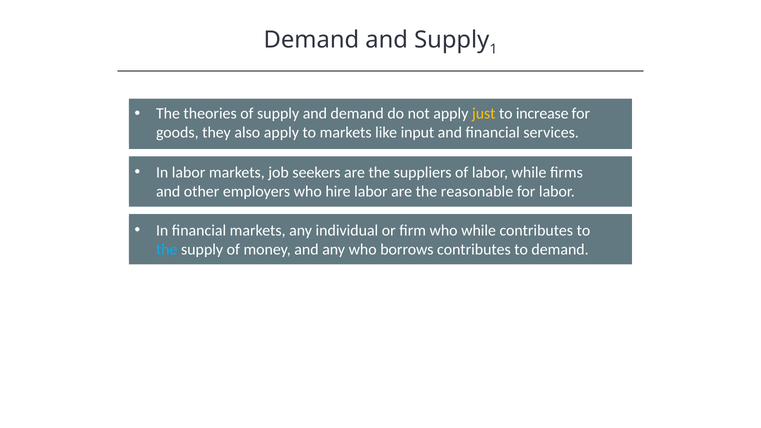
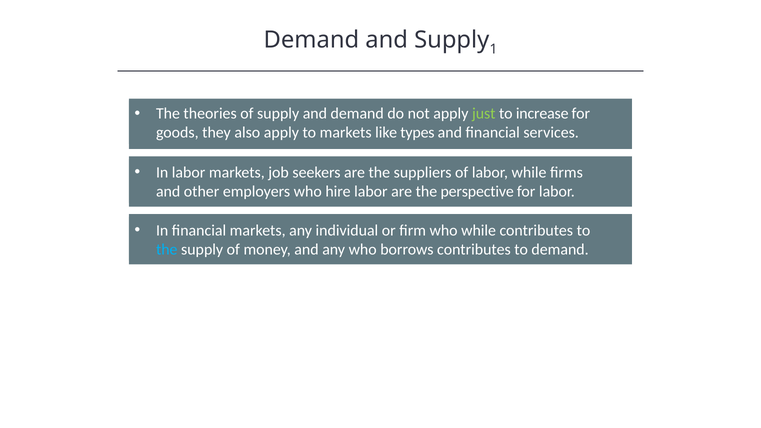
just colour: yellow -> light green
input: input -> types
reasonable: reasonable -> perspective
